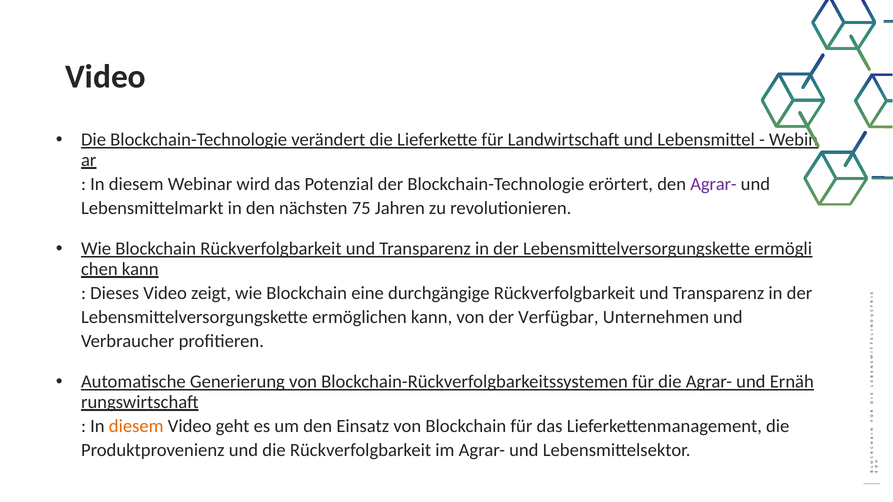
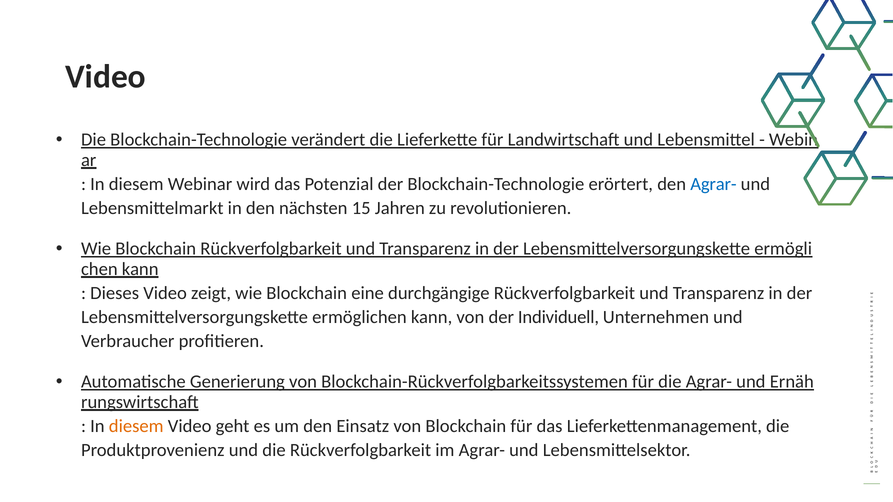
Agrar- at (713, 184) colour: purple -> blue
75: 75 -> 15
Verfügbar: Verfügbar -> Individuell
